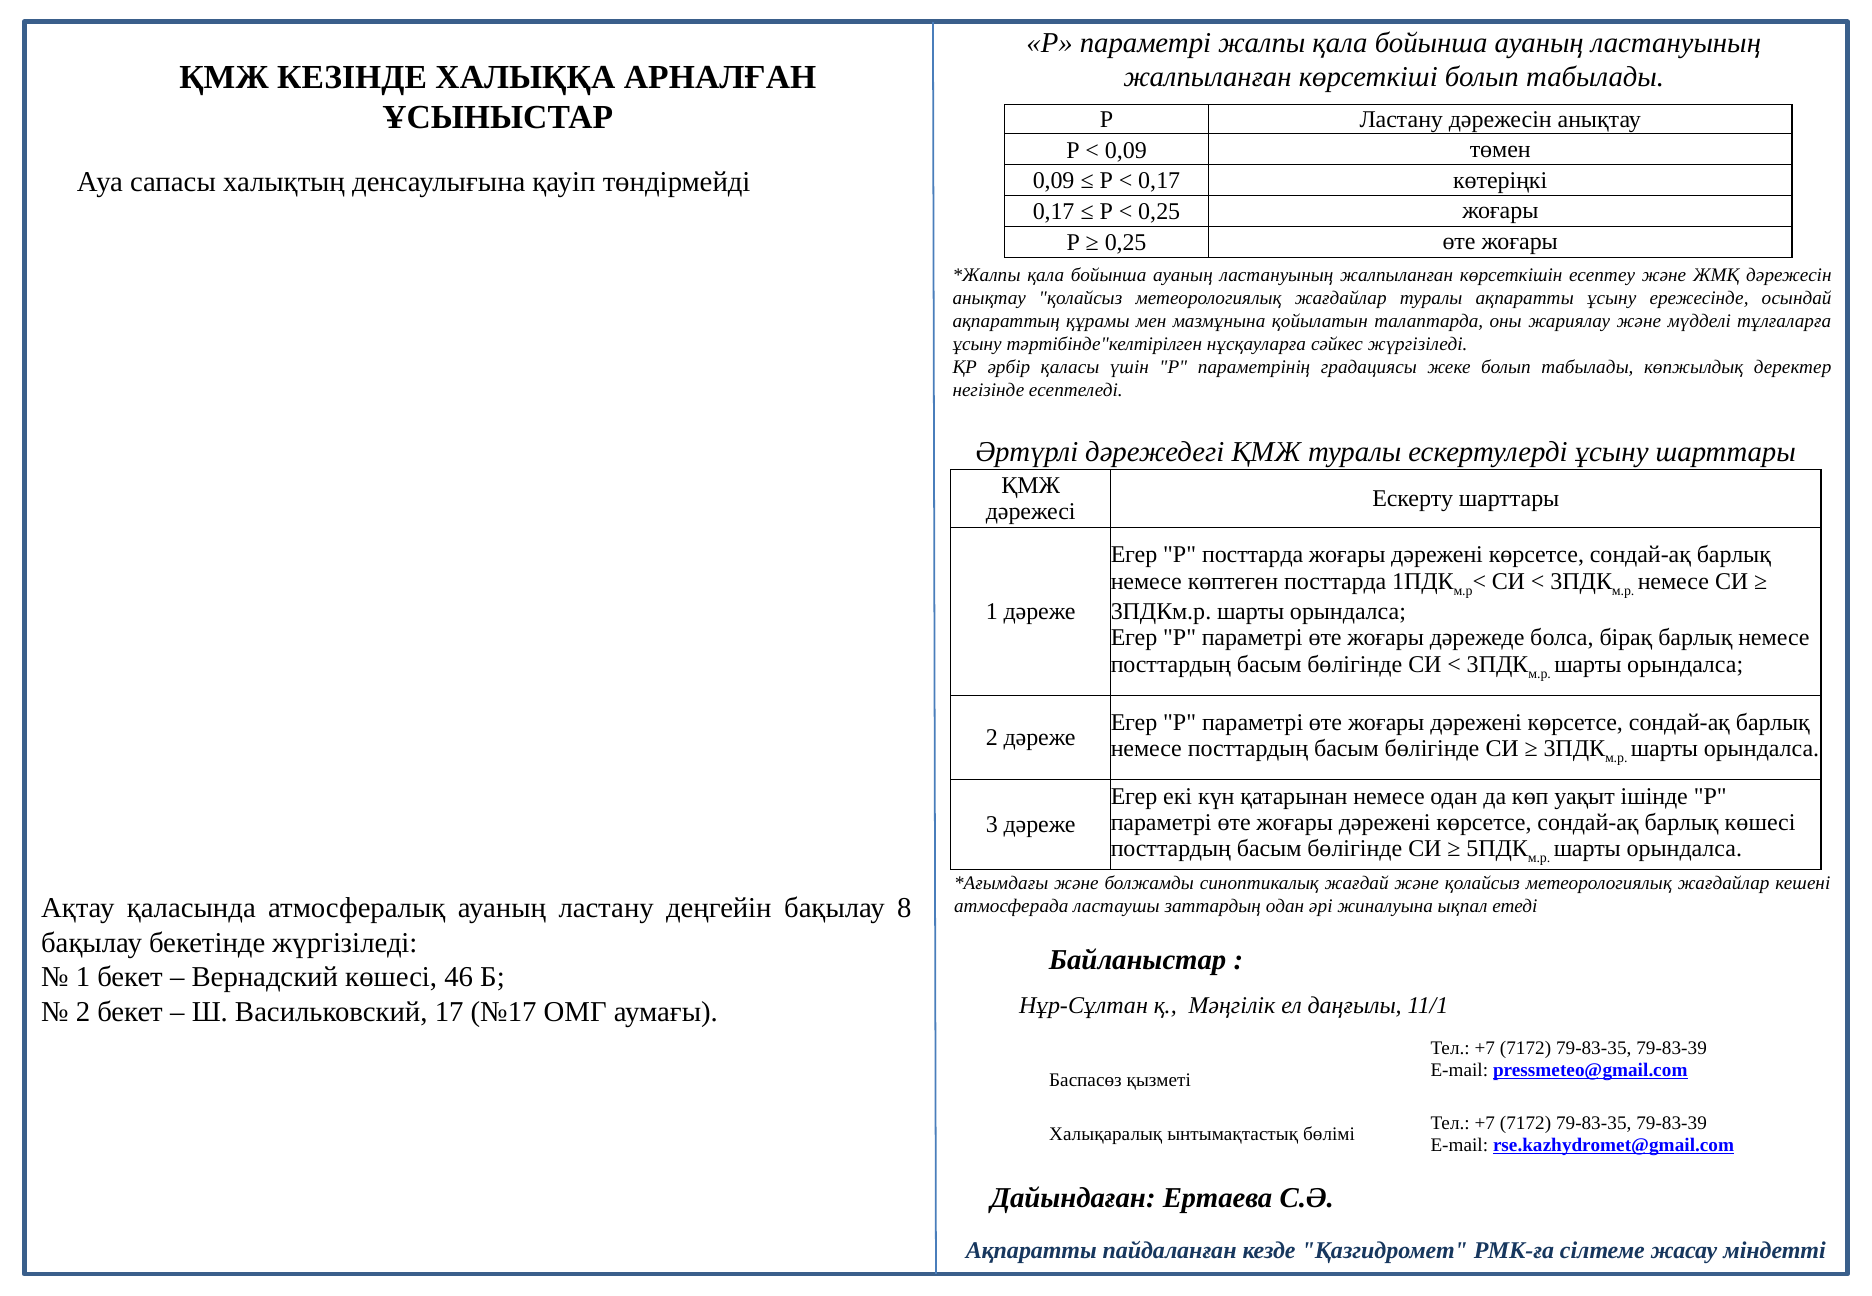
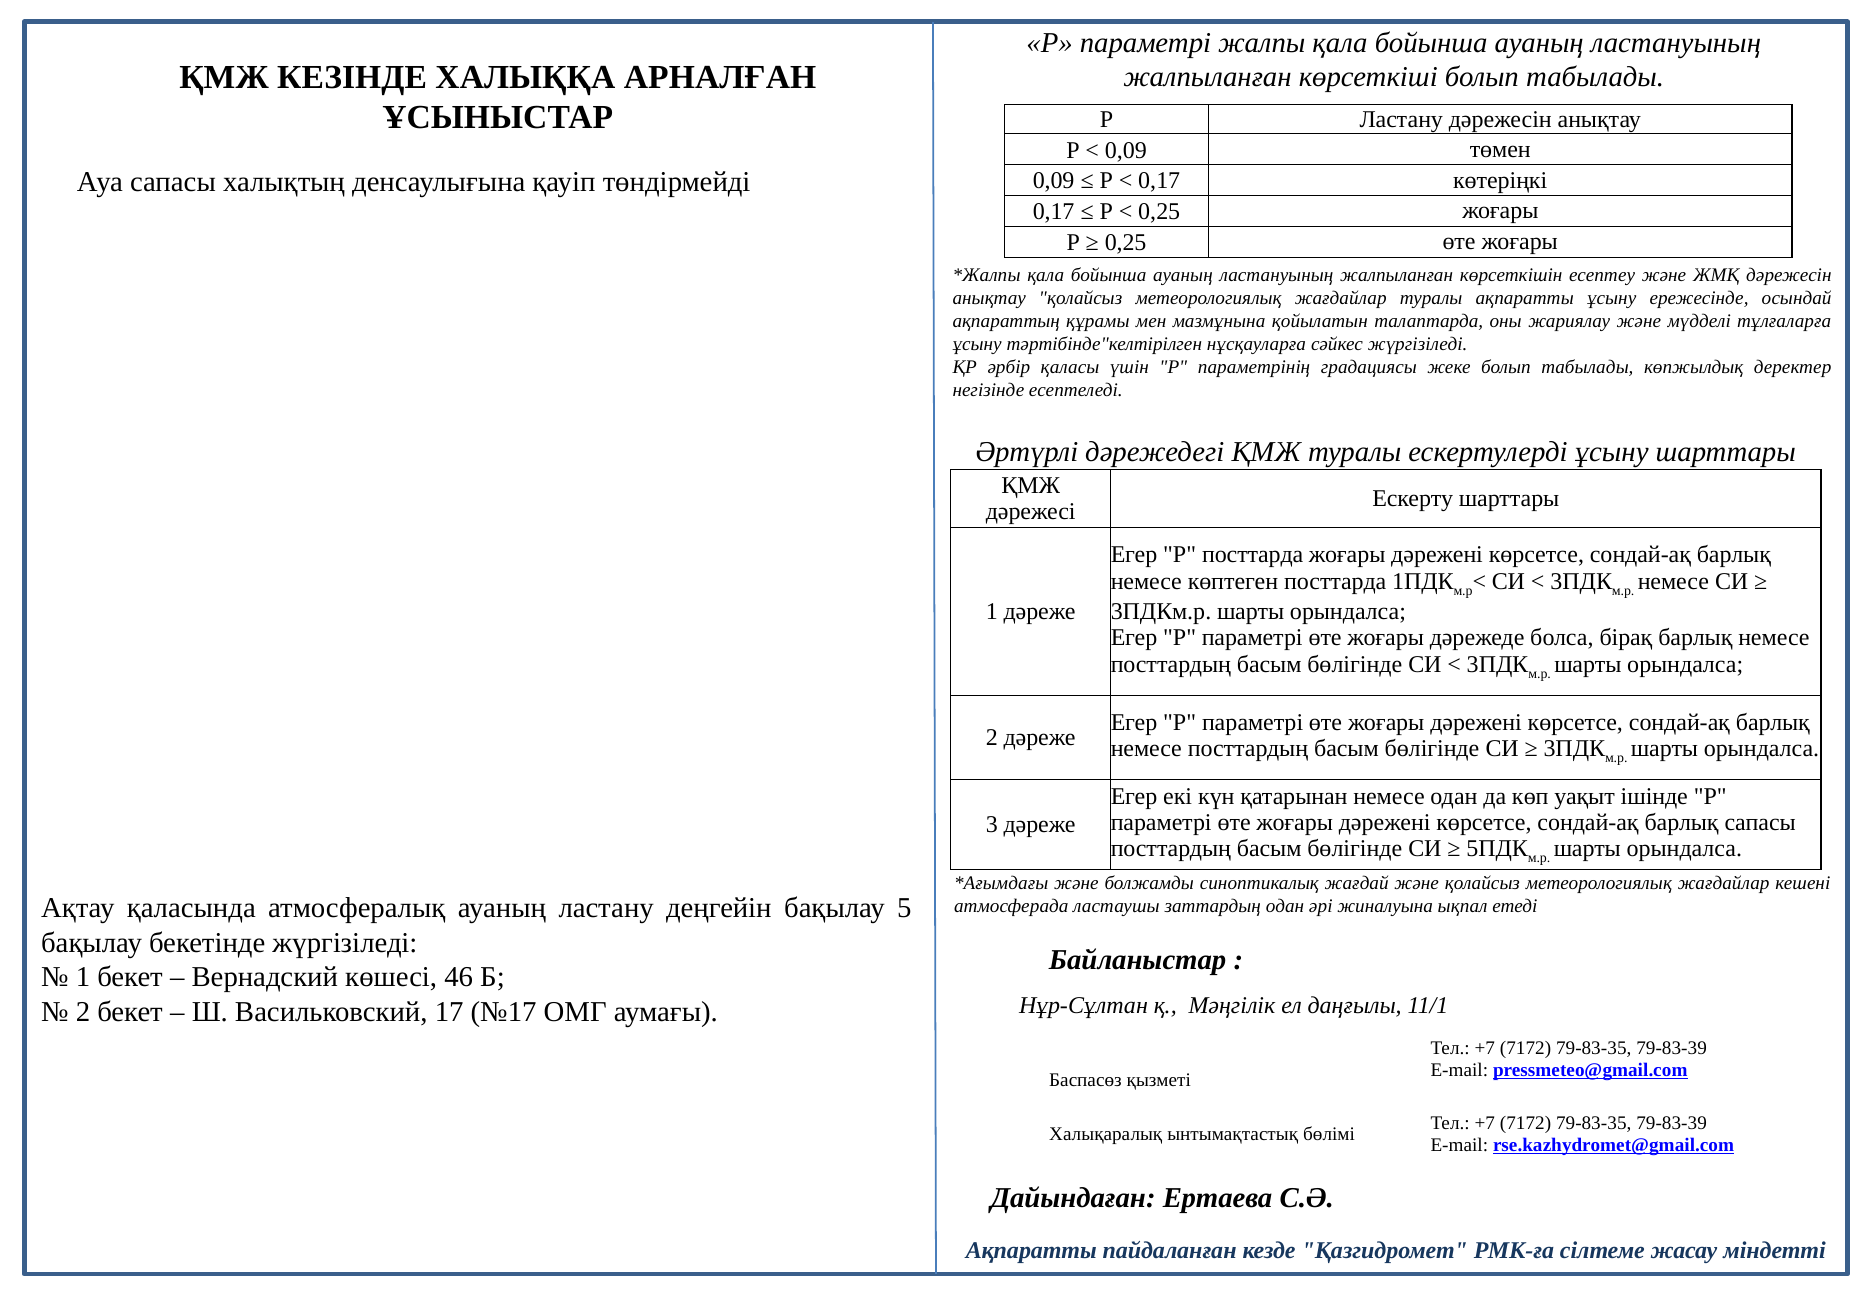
барлық көшесі: көшесі -> сапасы
8: 8 -> 5
